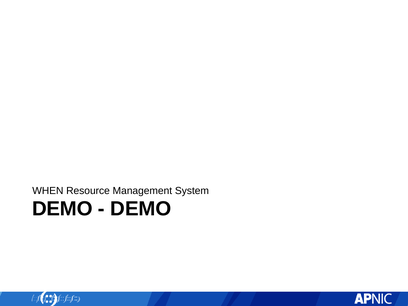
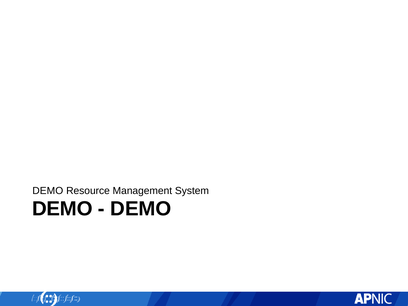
WHEN at (48, 191): WHEN -> DEMO
